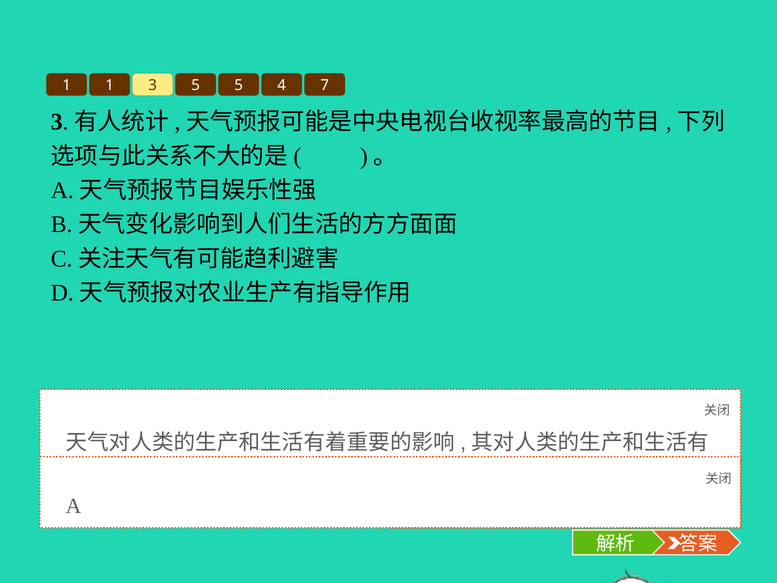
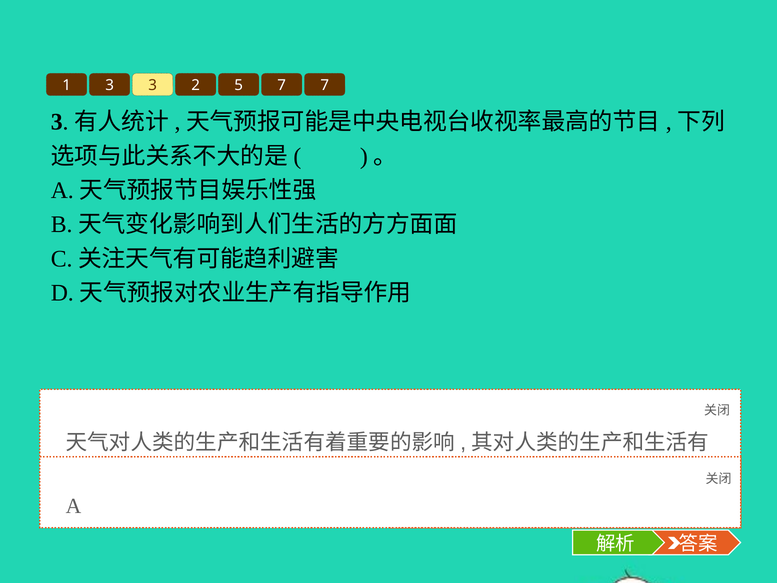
1 1: 1 -> 3
3 5: 5 -> 2
5 4: 4 -> 7
